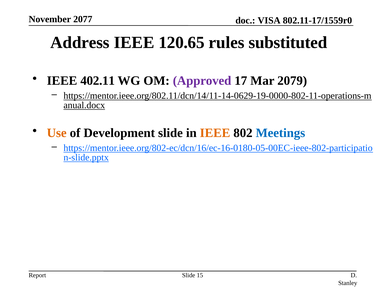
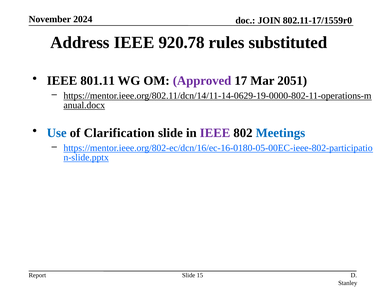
2077: 2077 -> 2024
VISA: VISA -> JOIN
120.65: 120.65 -> 920.78
402.11: 402.11 -> 801.11
2079: 2079 -> 2051
Use colour: orange -> blue
Development: Development -> Clarification
IEEE at (215, 133) colour: orange -> purple
